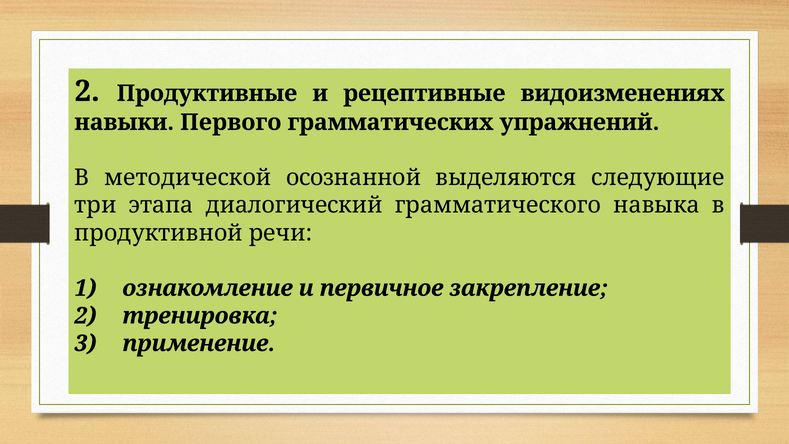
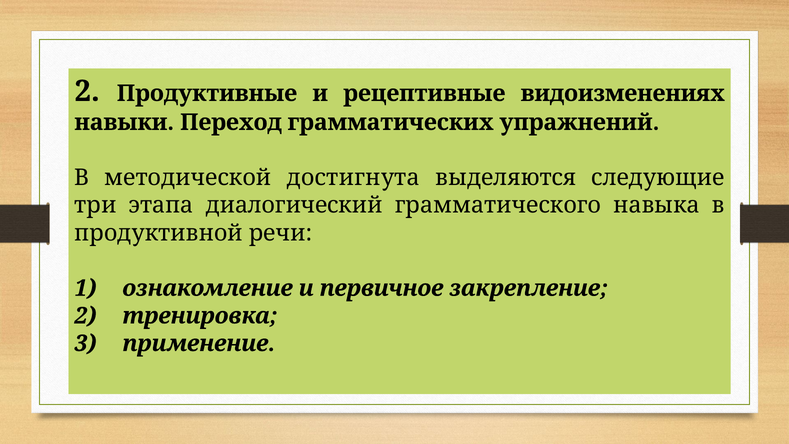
Первого: Первого -> Переход
осознанной: осознанной -> достигнута
